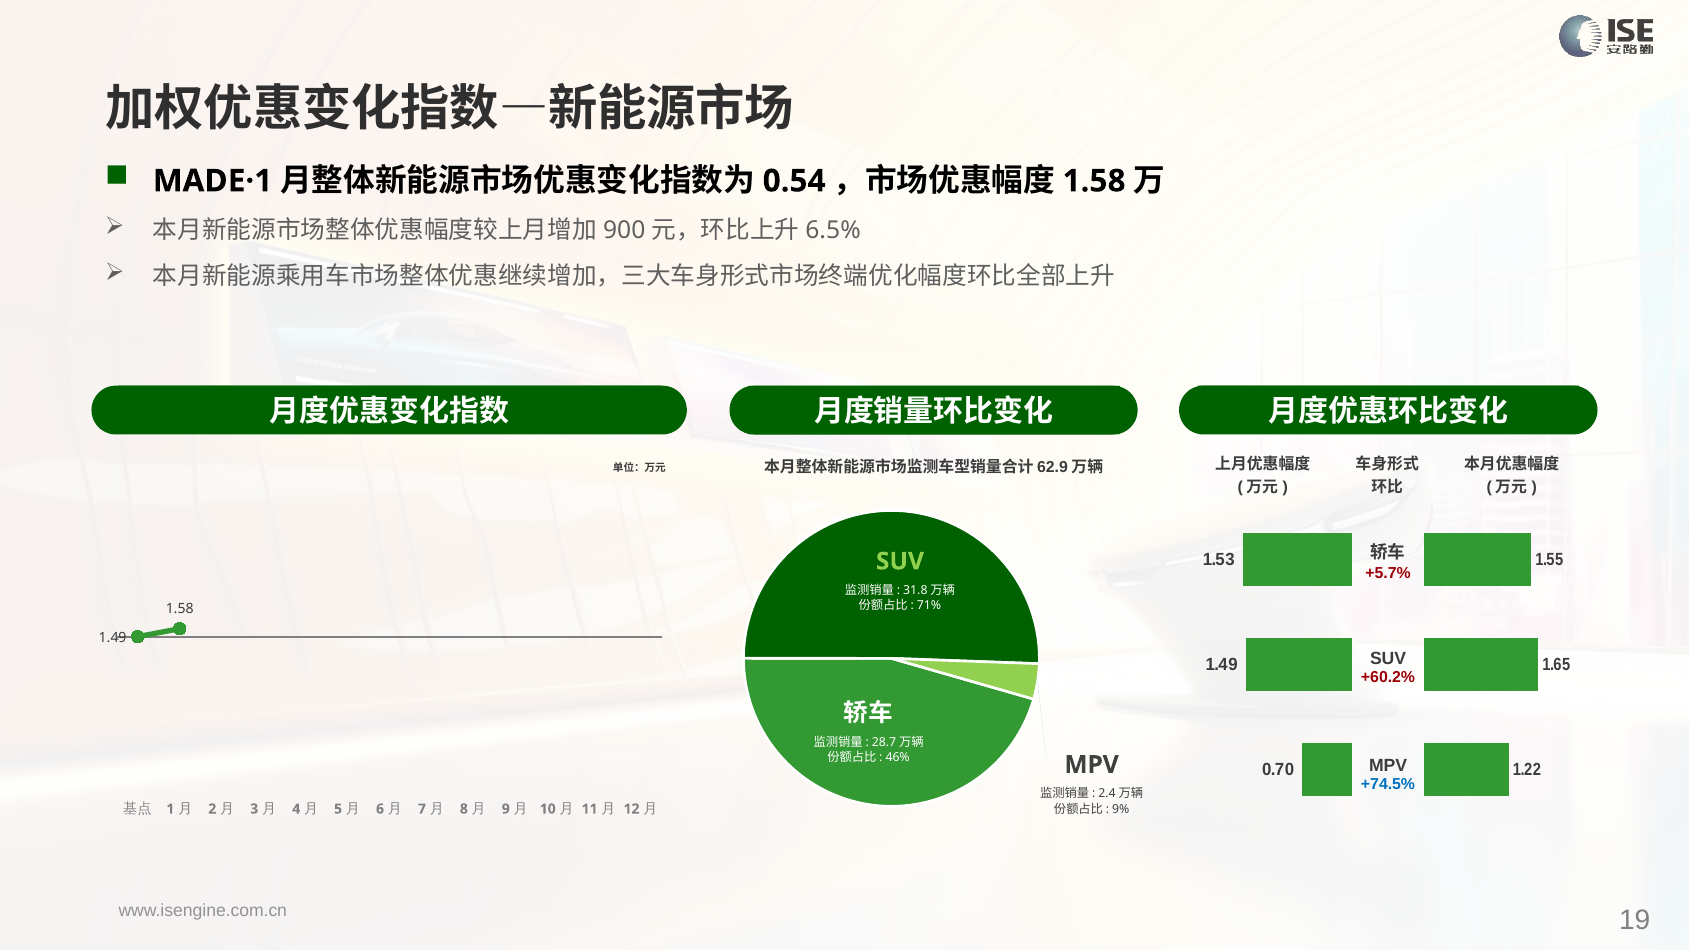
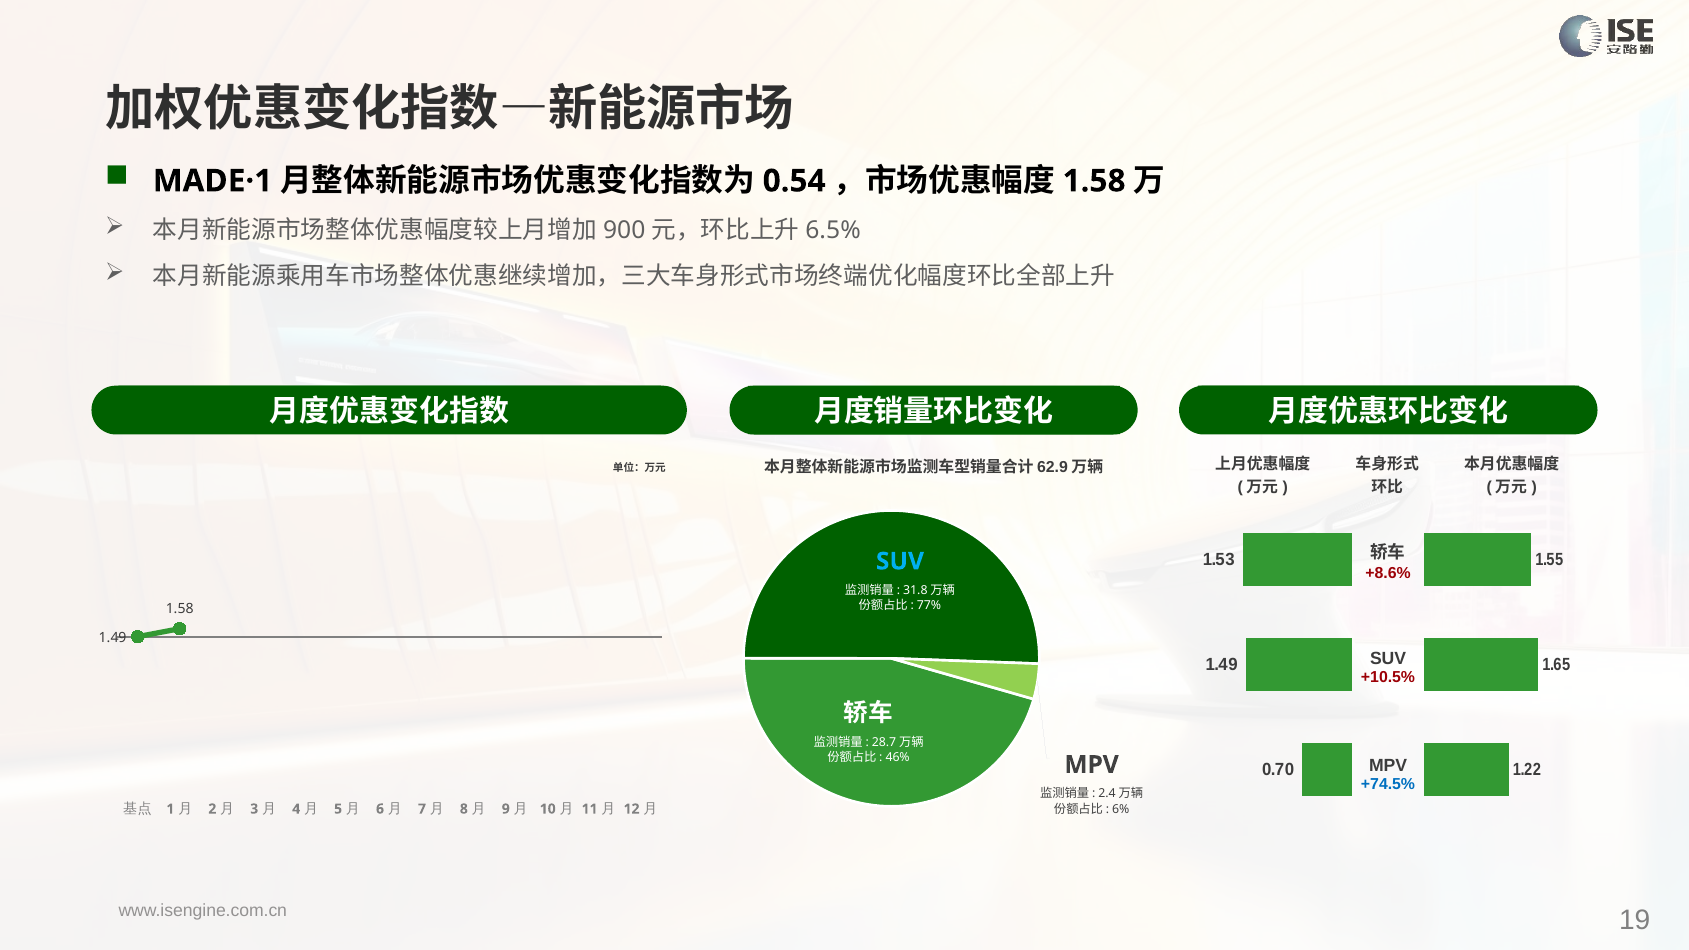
SUV at (900, 561) colour: light green -> light blue
+5.7%: +5.7% -> +8.6%
71%: 71% -> 77%
+60.2%: +60.2% -> +10.5%
9%: 9% -> 6%
